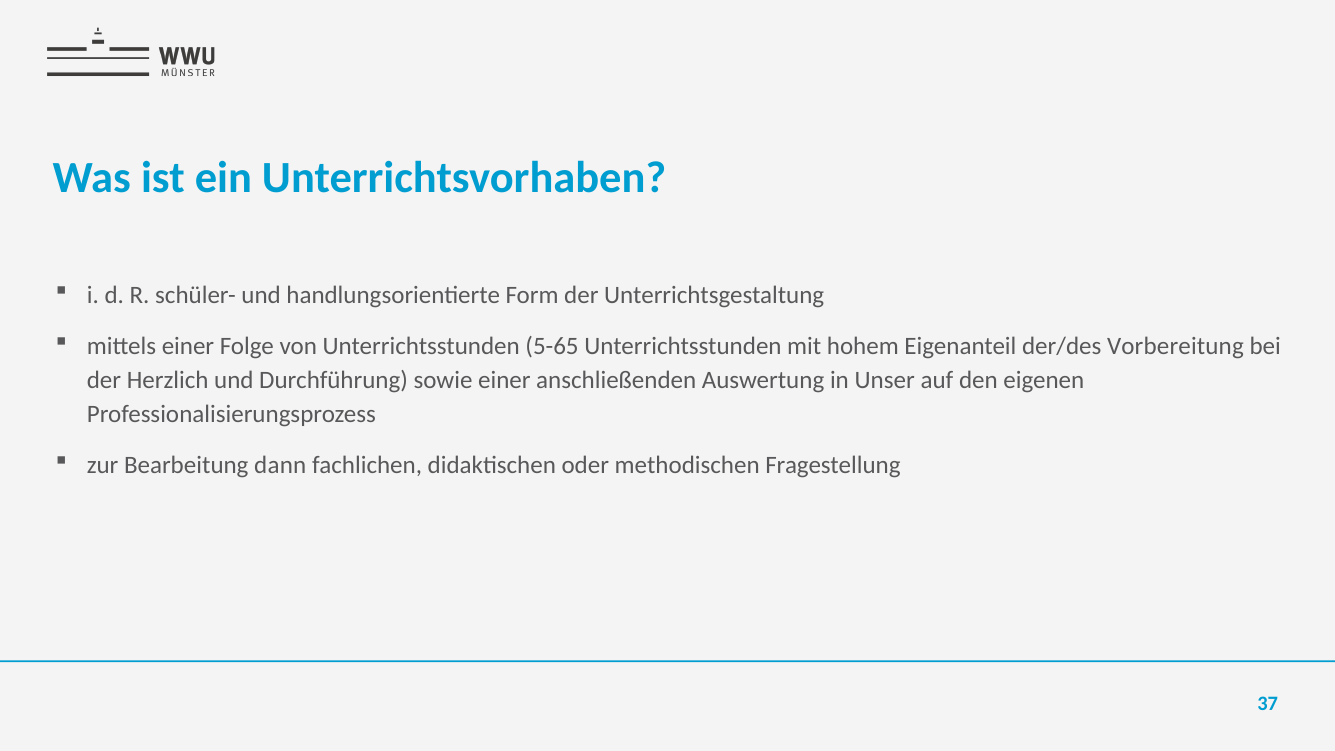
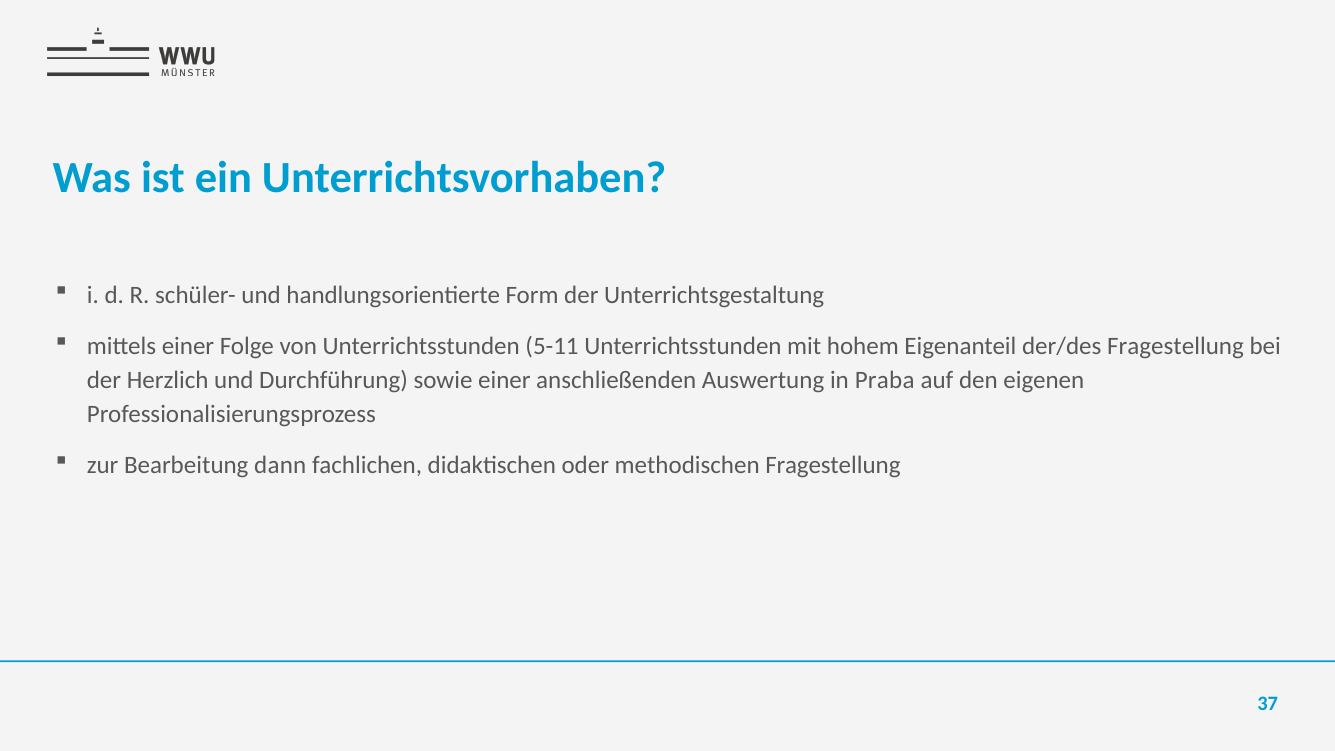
5-65: 5-65 -> 5-11
der/des Vorbereitung: Vorbereitung -> Fragestellung
Unser: Unser -> Praba
